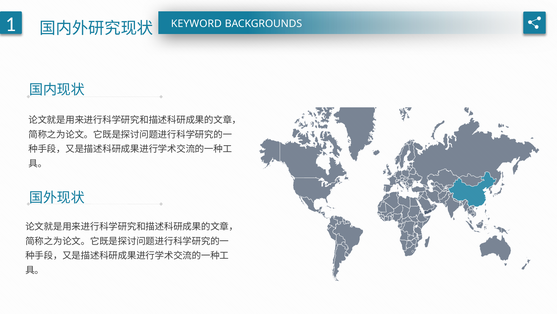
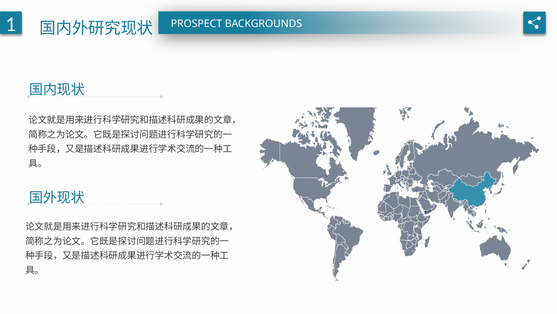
KEYWORD: KEYWORD -> PROSPECT
